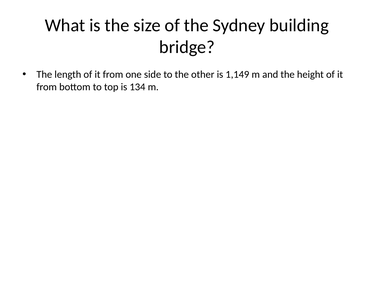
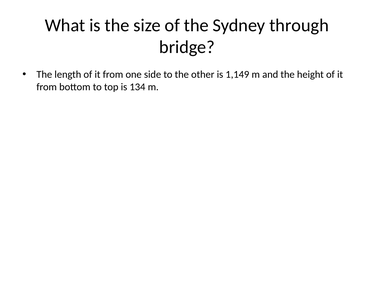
building: building -> through
